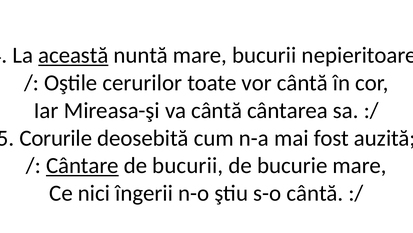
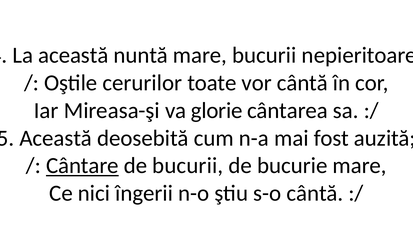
această at (73, 55) underline: present -> none
va cântă: cântă -> glorie
Corurile at (56, 138): Corurile -> Această
